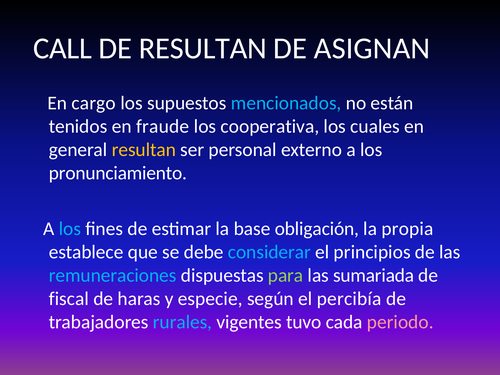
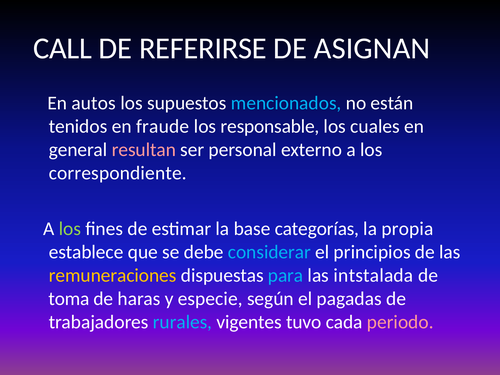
DE RESULTAN: RESULTAN -> REFERIRSE
cargo: cargo -> autos
cooperativa: cooperativa -> responsable
resultan at (144, 150) colour: yellow -> pink
pronunciamiento: pronunciamiento -> correspondiente
los at (70, 229) colour: light blue -> light green
obligación: obligación -> categorías
remuneraciones colour: light blue -> yellow
para colour: light green -> light blue
sumariada: sumariada -> intstalada
fiscal: fiscal -> toma
percibía: percibía -> pagadas
